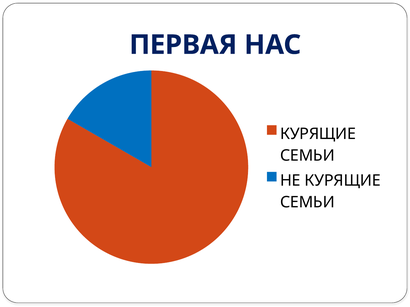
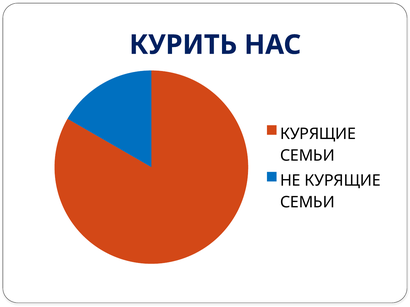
ПЕРВАЯ: ПЕРВАЯ -> КУРИТЬ
